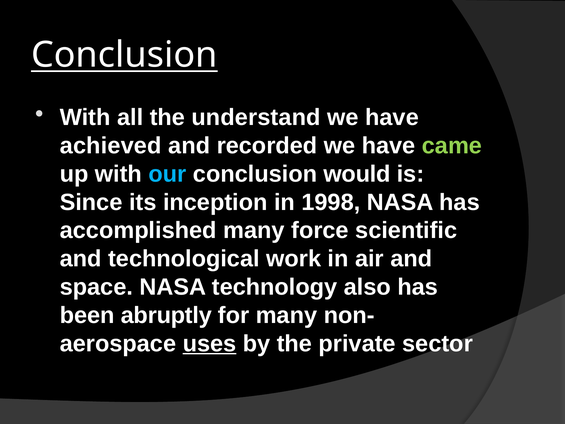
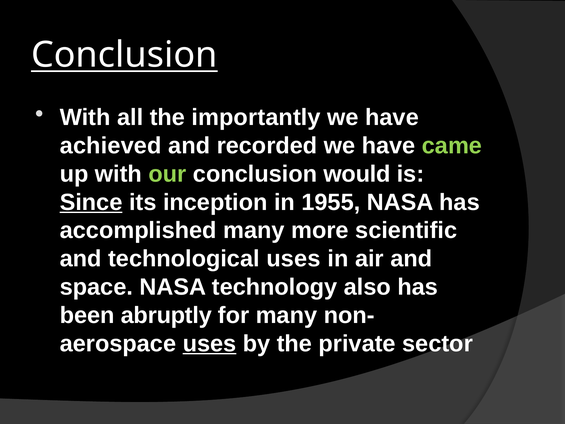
understand: understand -> importantly
our colour: light blue -> light green
Since underline: none -> present
1998: 1998 -> 1955
force: force -> more
technological work: work -> uses
